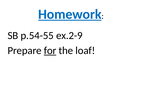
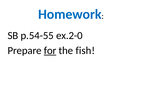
Homework underline: present -> none
ex.2-9: ex.2-9 -> ex.2-0
loaf: loaf -> fish
